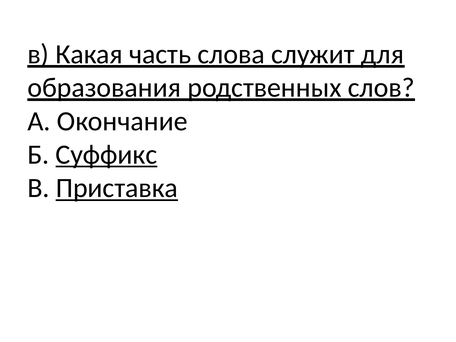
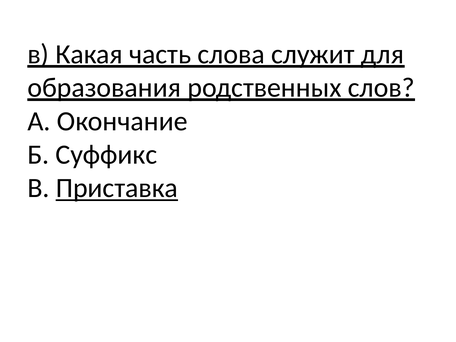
Суффикс underline: present -> none
